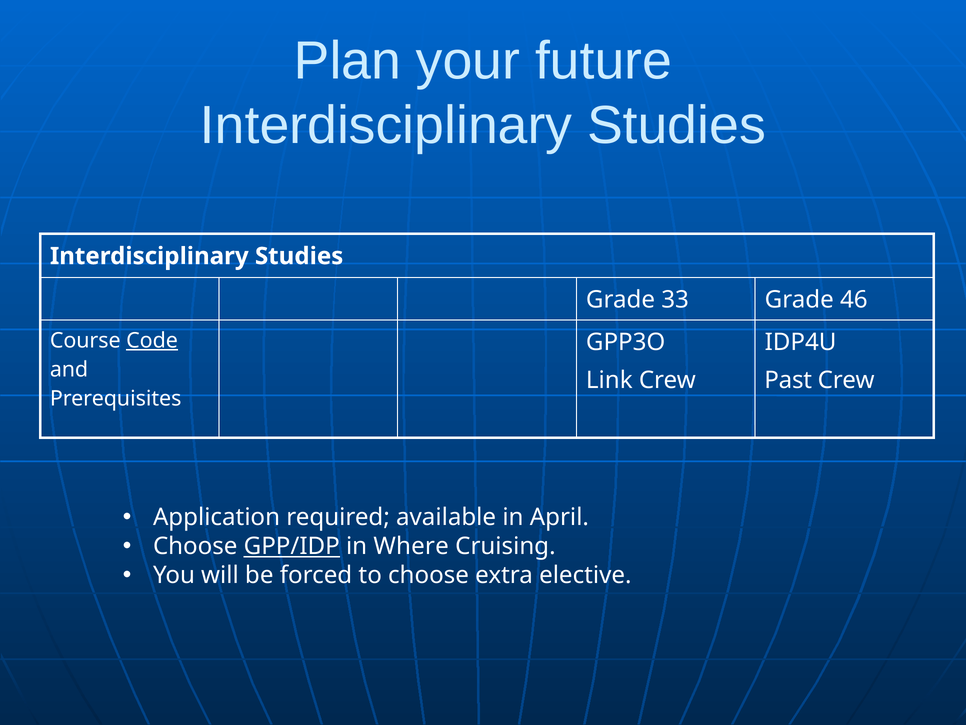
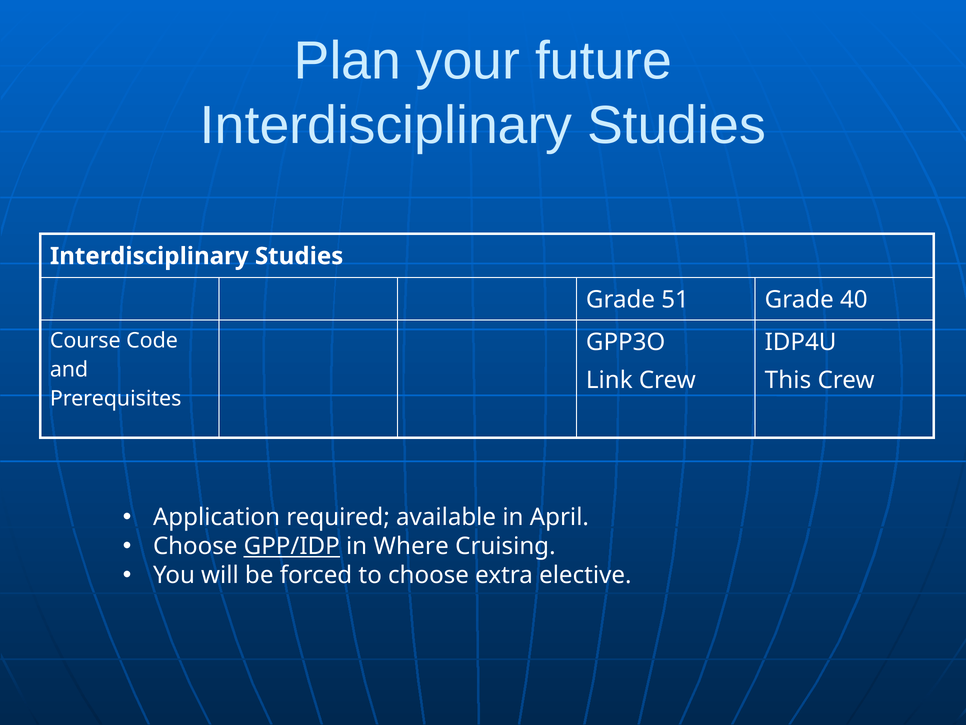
33: 33 -> 51
46: 46 -> 40
Code underline: present -> none
Past: Past -> This
